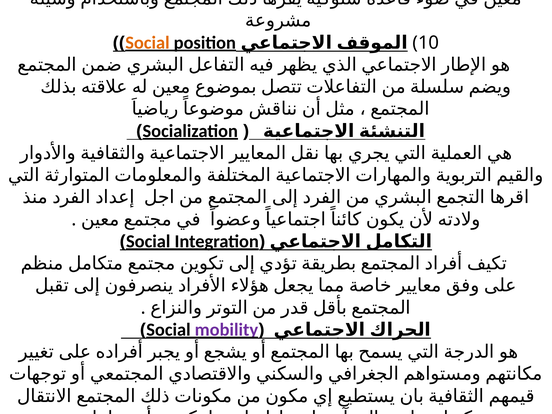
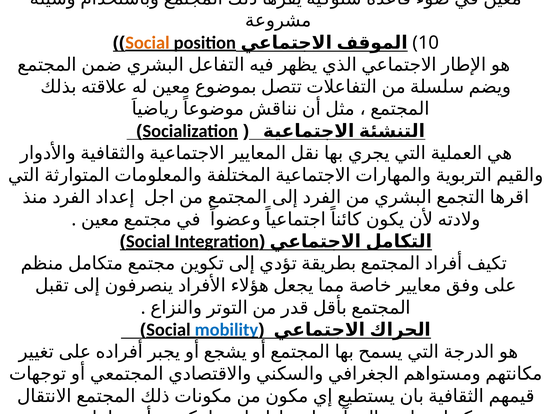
mobility colour: purple -> blue
